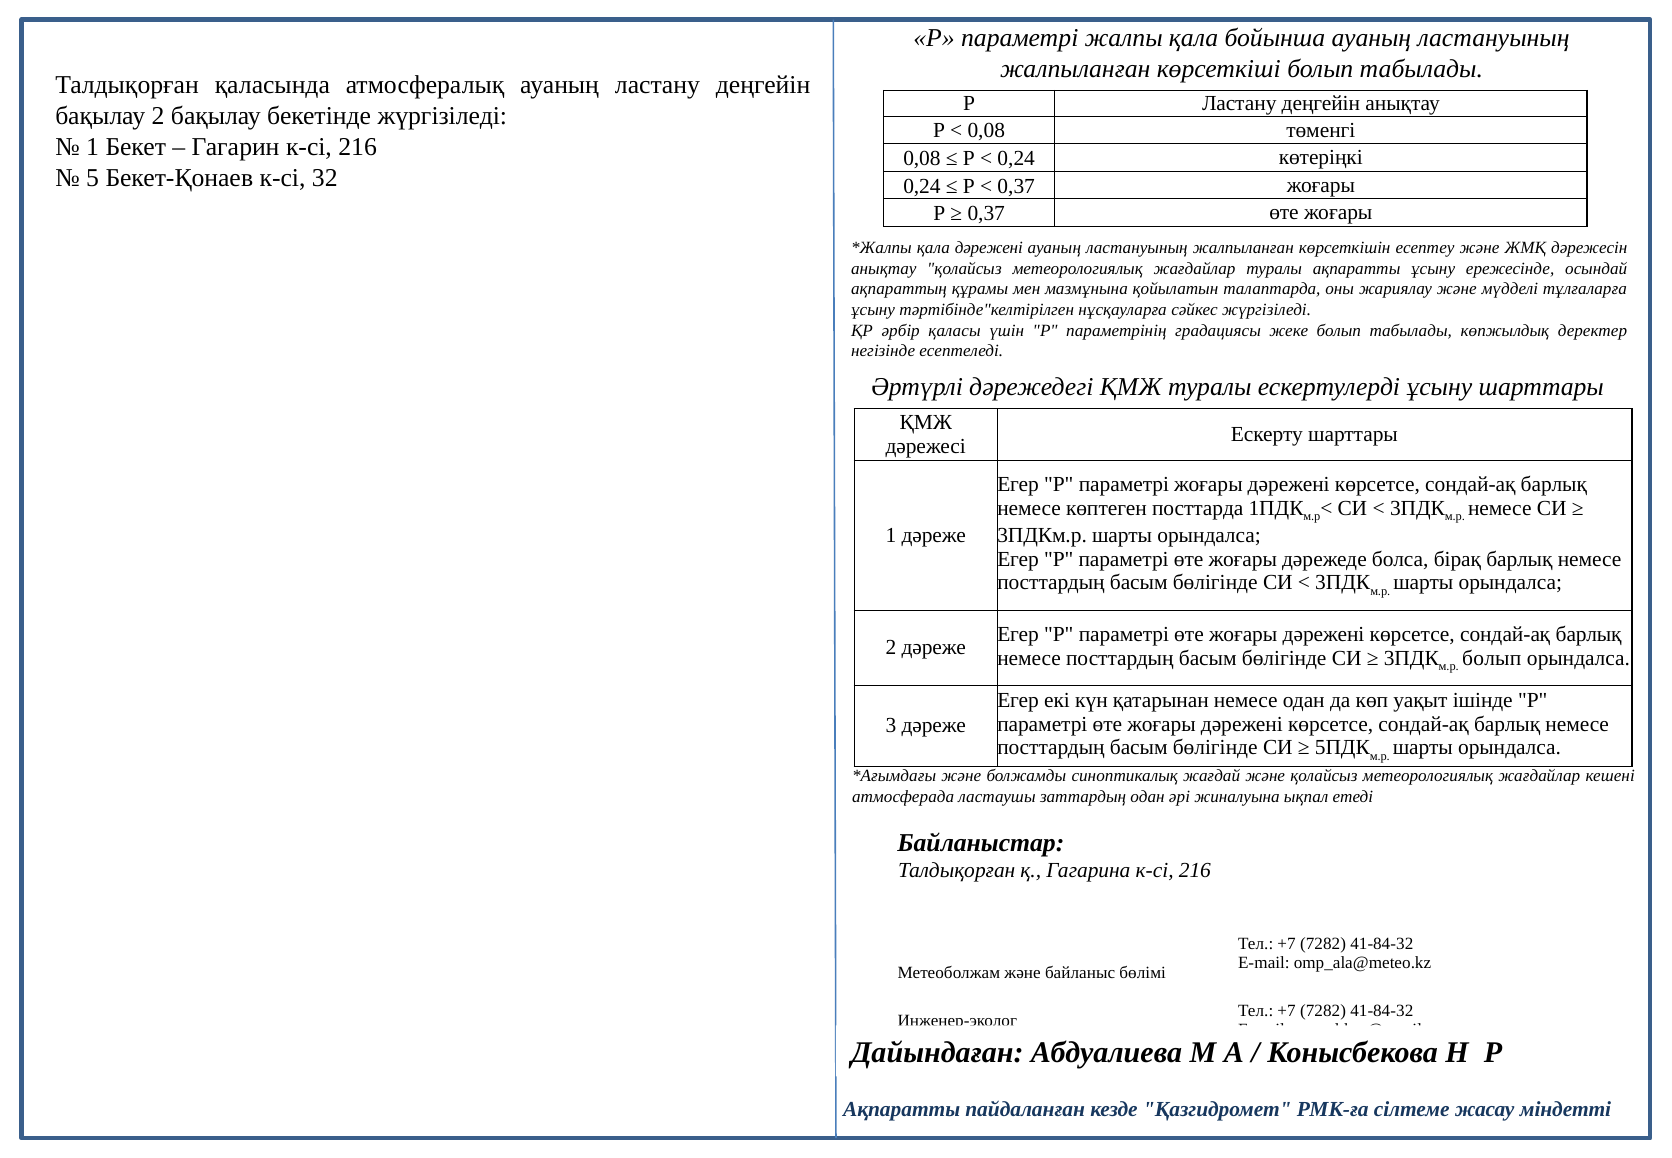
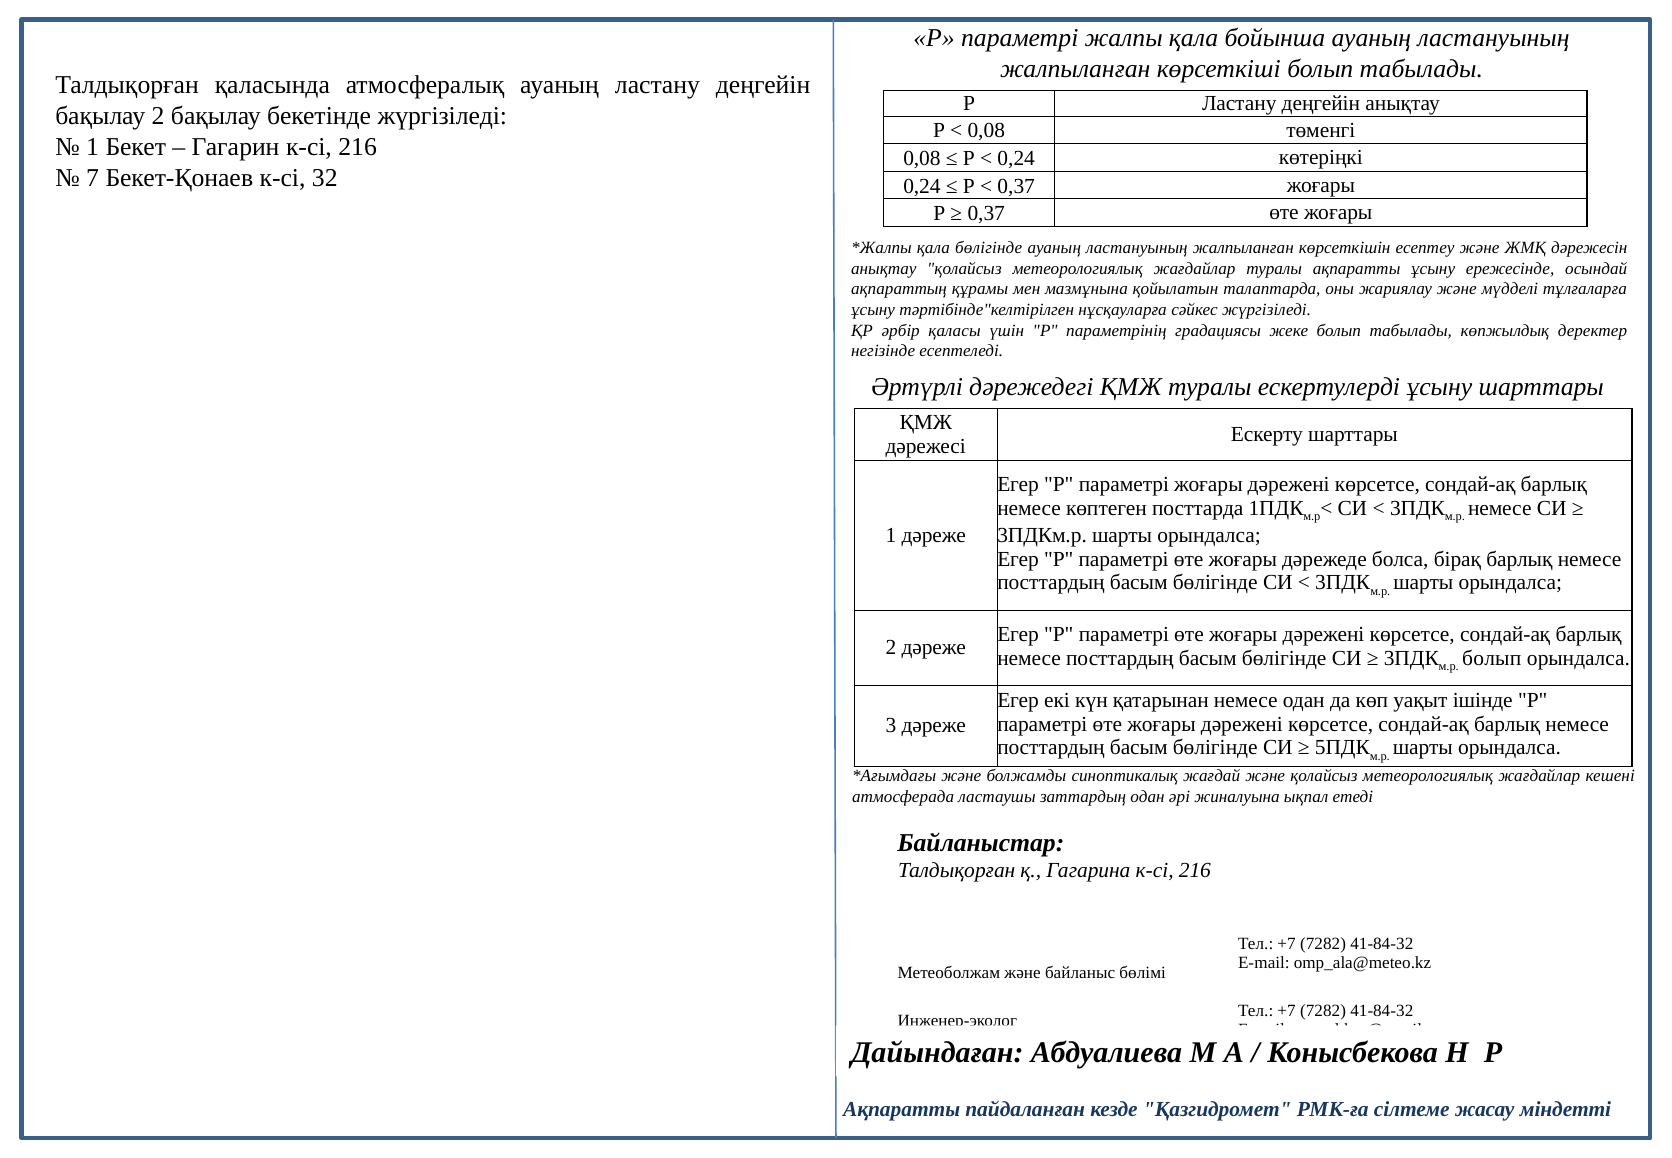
5: 5 -> 7
қала дәрежені: дәрежені -> бөлігінде
